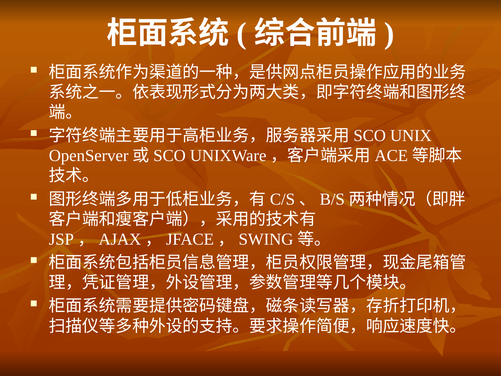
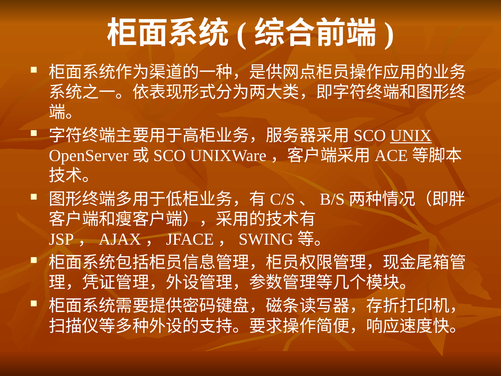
UNIX underline: none -> present
